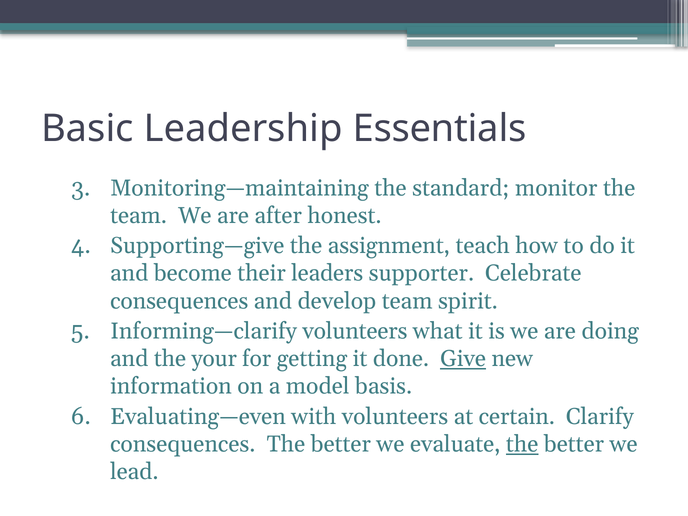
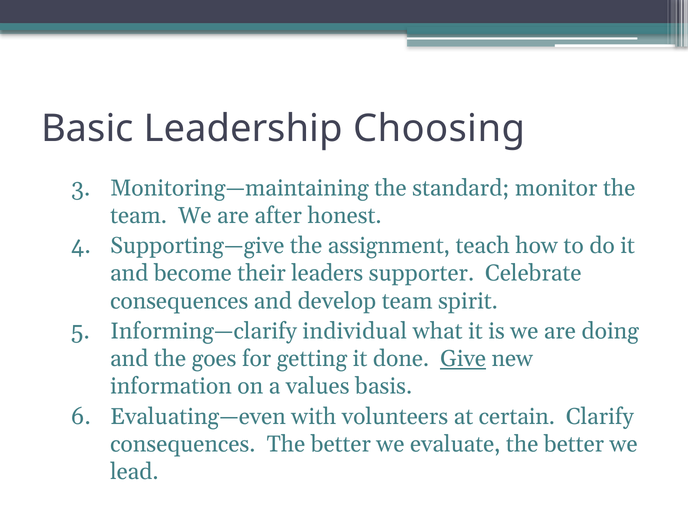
Essentials: Essentials -> Choosing
Informing—clarify volunteers: volunteers -> individual
your: your -> goes
model: model -> values
the at (522, 444) underline: present -> none
